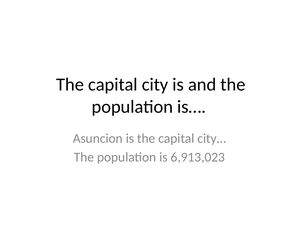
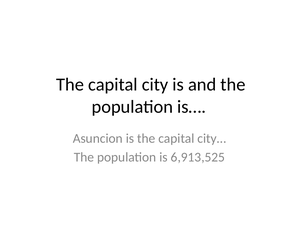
6,913,023: 6,913,023 -> 6,913,525
